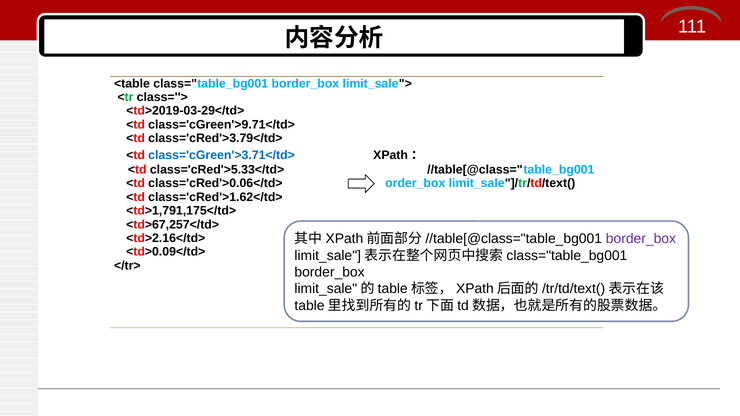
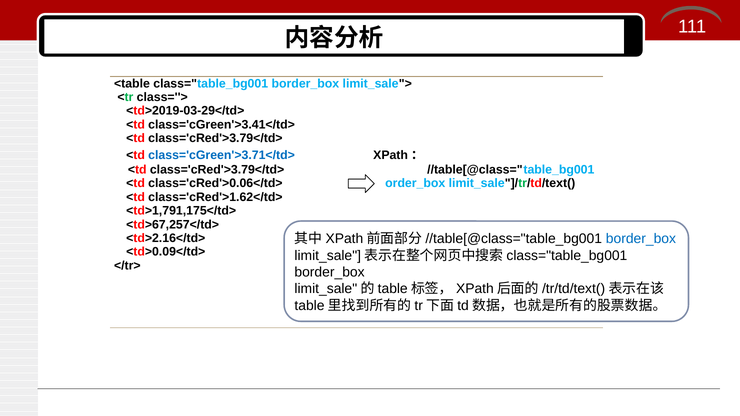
class='cGreen'>9.71</td>: class='cGreen'>9.71</td> -> class='cGreen'>3.41</td>
class='cRed'>5.33</td> at (217, 170): class='cRed'>5.33</td> -> class='cRed'>3.79</td>
border_box at (641, 239) colour: purple -> blue
